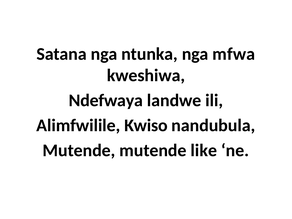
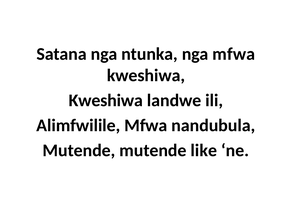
Ndefwaya at (106, 100): Ndefwaya -> Kweshiwa
Alimfwilile Kwiso: Kwiso -> Mfwa
